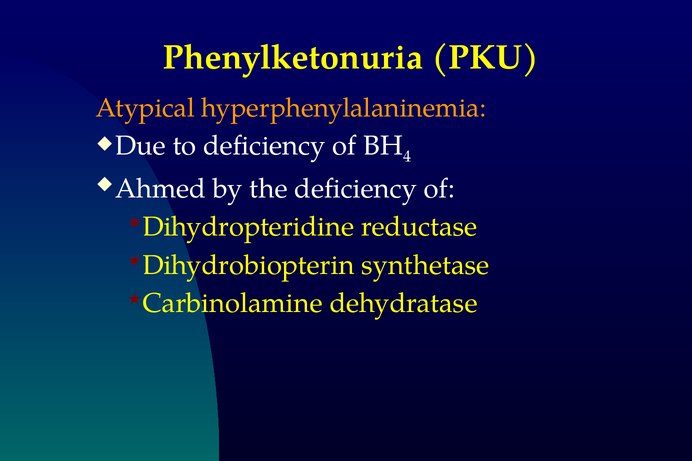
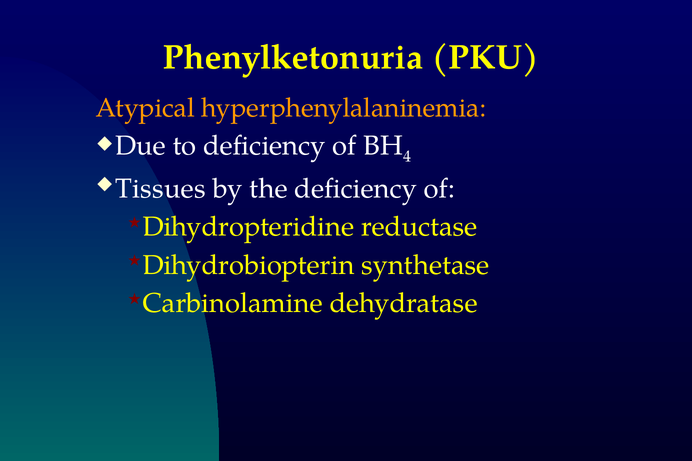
Ahmed: Ahmed -> Tissues
